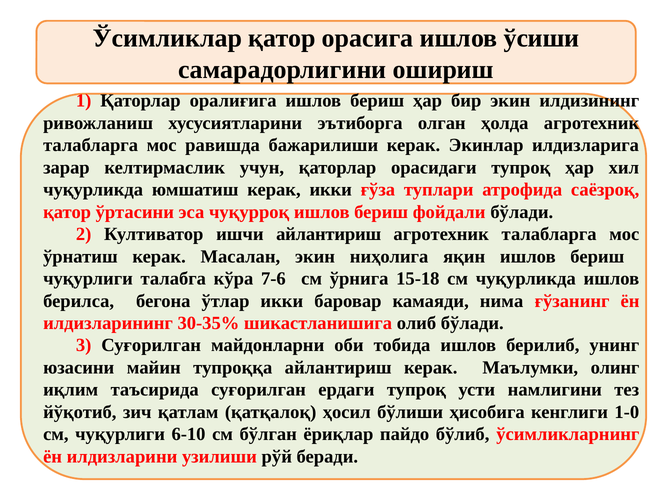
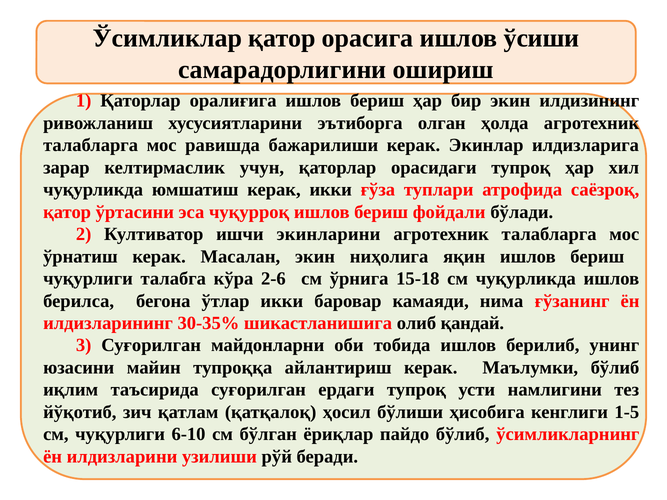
ишчи айлантириш: айлантириш -> экинларини
7-6: 7-6 -> 2-6
олиб бўлади: бўлади -> қандай
Маълумки олинг: олинг -> бўлиб
1-0: 1-0 -> 1-5
